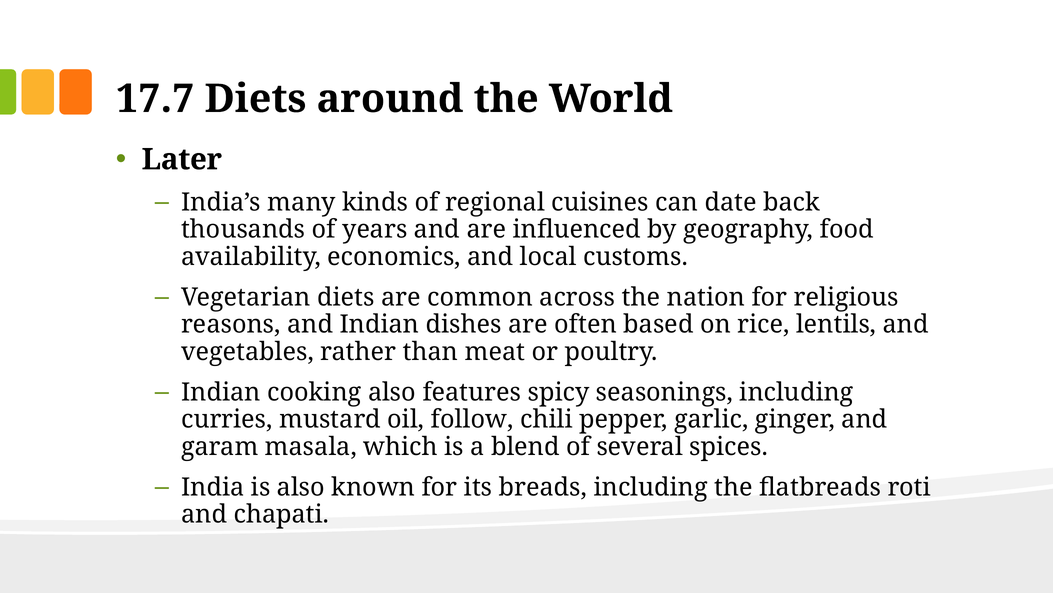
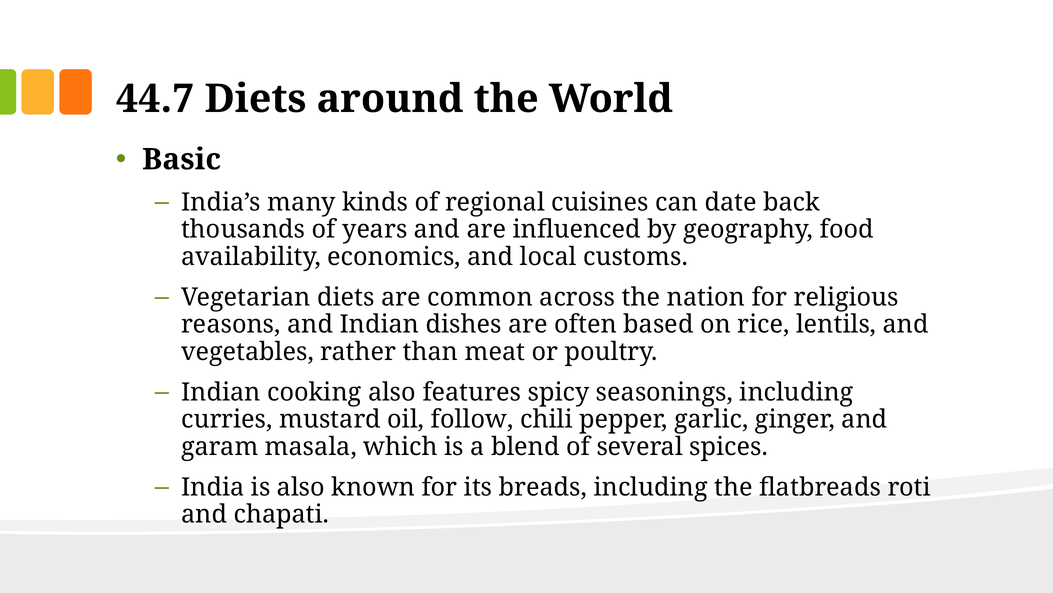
17.7: 17.7 -> 44.7
Later: Later -> Basic
